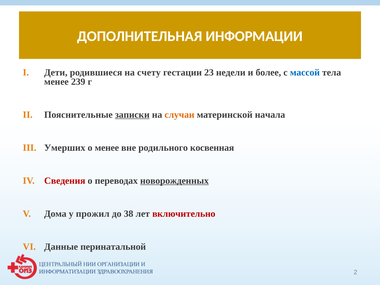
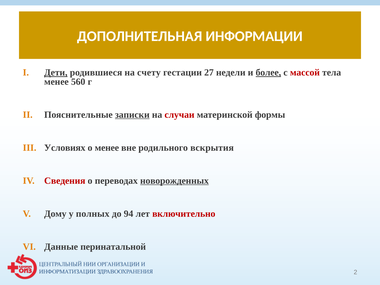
Дети underline: none -> present
23: 23 -> 27
более underline: none -> present
массой colour: blue -> red
239: 239 -> 560
случаи colour: orange -> red
начала: начала -> формы
Умерших: Умерших -> Условиях
косвенная: косвенная -> вскрытия
Дома: Дома -> Дому
прожил: прожил -> полных
38: 38 -> 94
